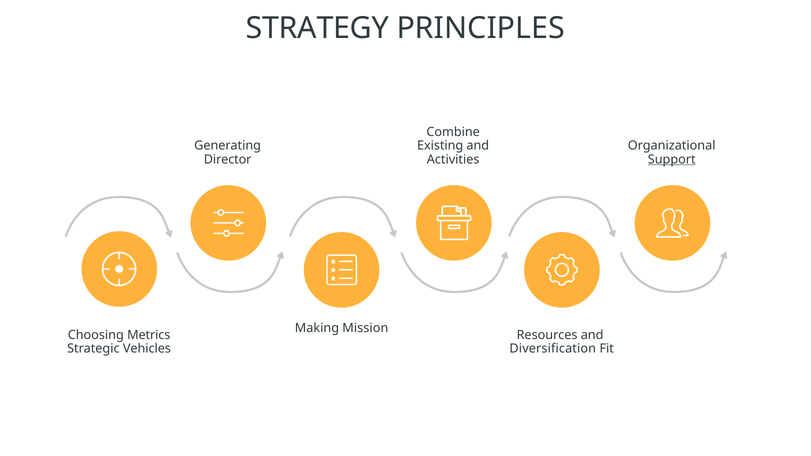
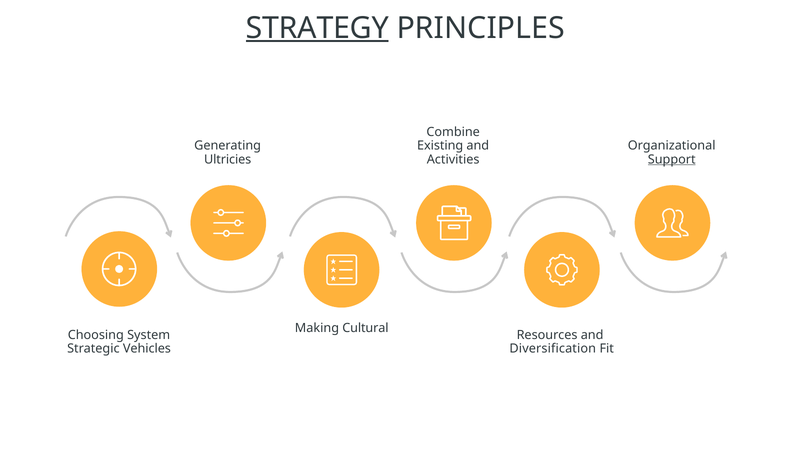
STRATEGY underline: none -> present
Director: Director -> Ultricies
Mission: Mission -> Cultural
Metrics: Metrics -> System
